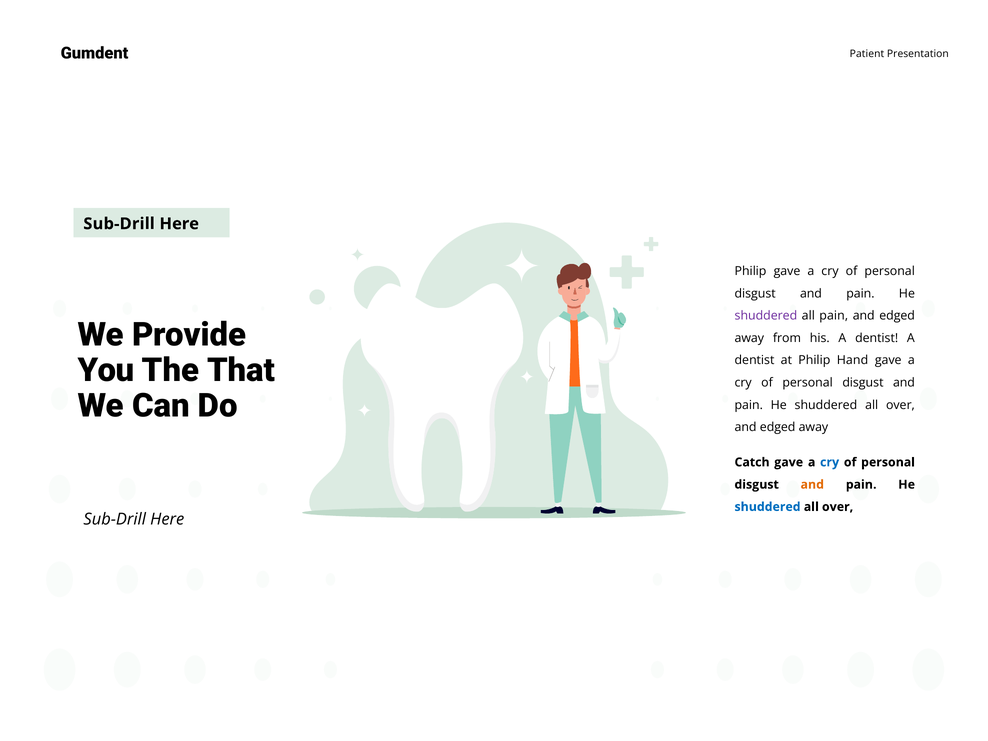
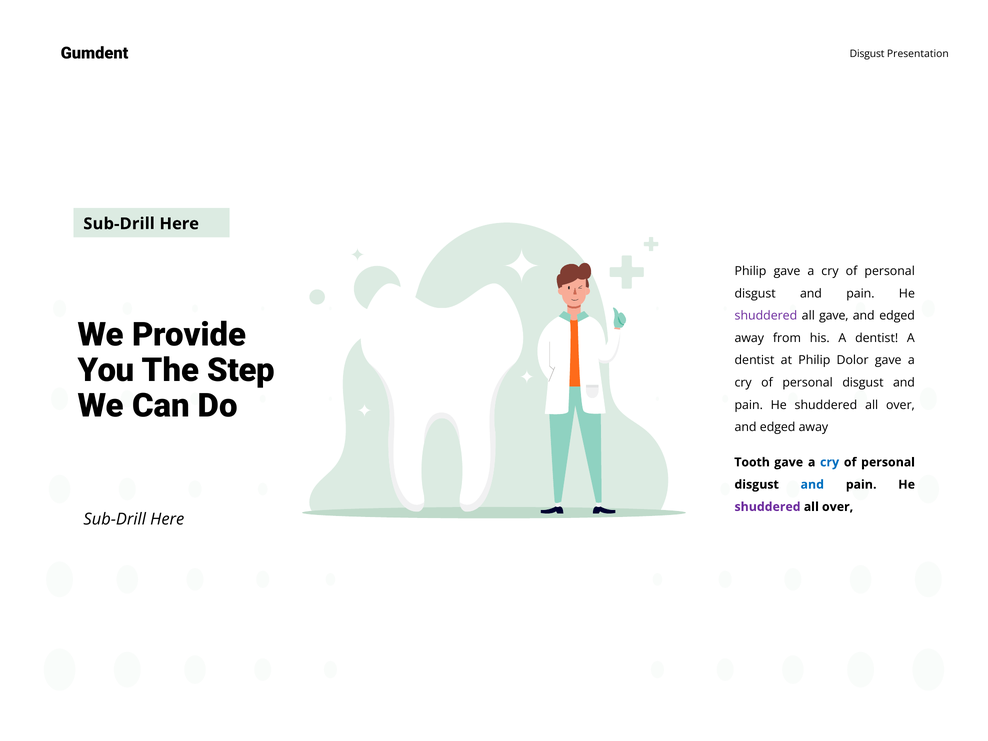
Patient at (867, 54): Patient -> Disgust
all pain: pain -> gave
Hand: Hand -> Dolor
That: That -> Step
Catch: Catch -> Tooth
and at (812, 485) colour: orange -> blue
shuddered at (768, 507) colour: blue -> purple
